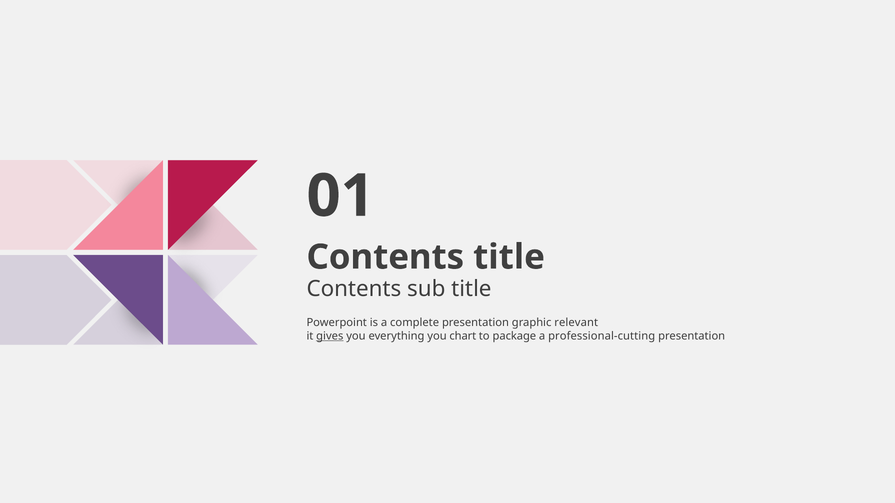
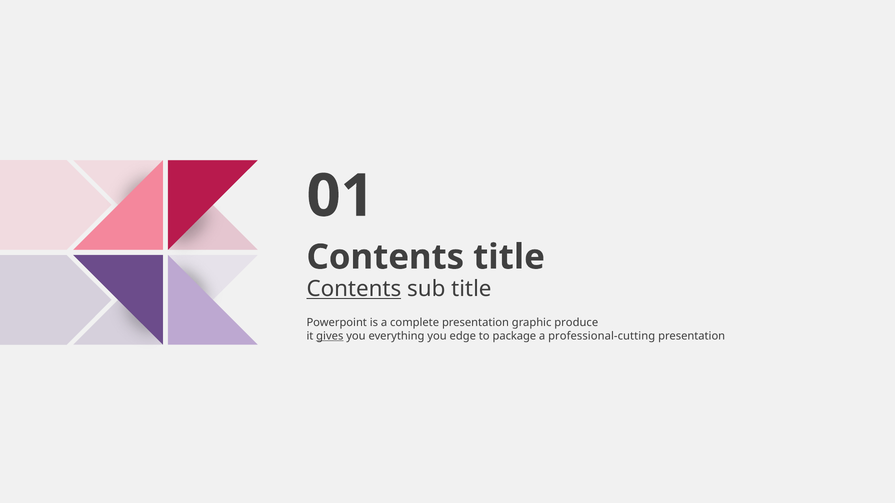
Contents at (354, 289) underline: none -> present
relevant: relevant -> produce
chart: chart -> edge
